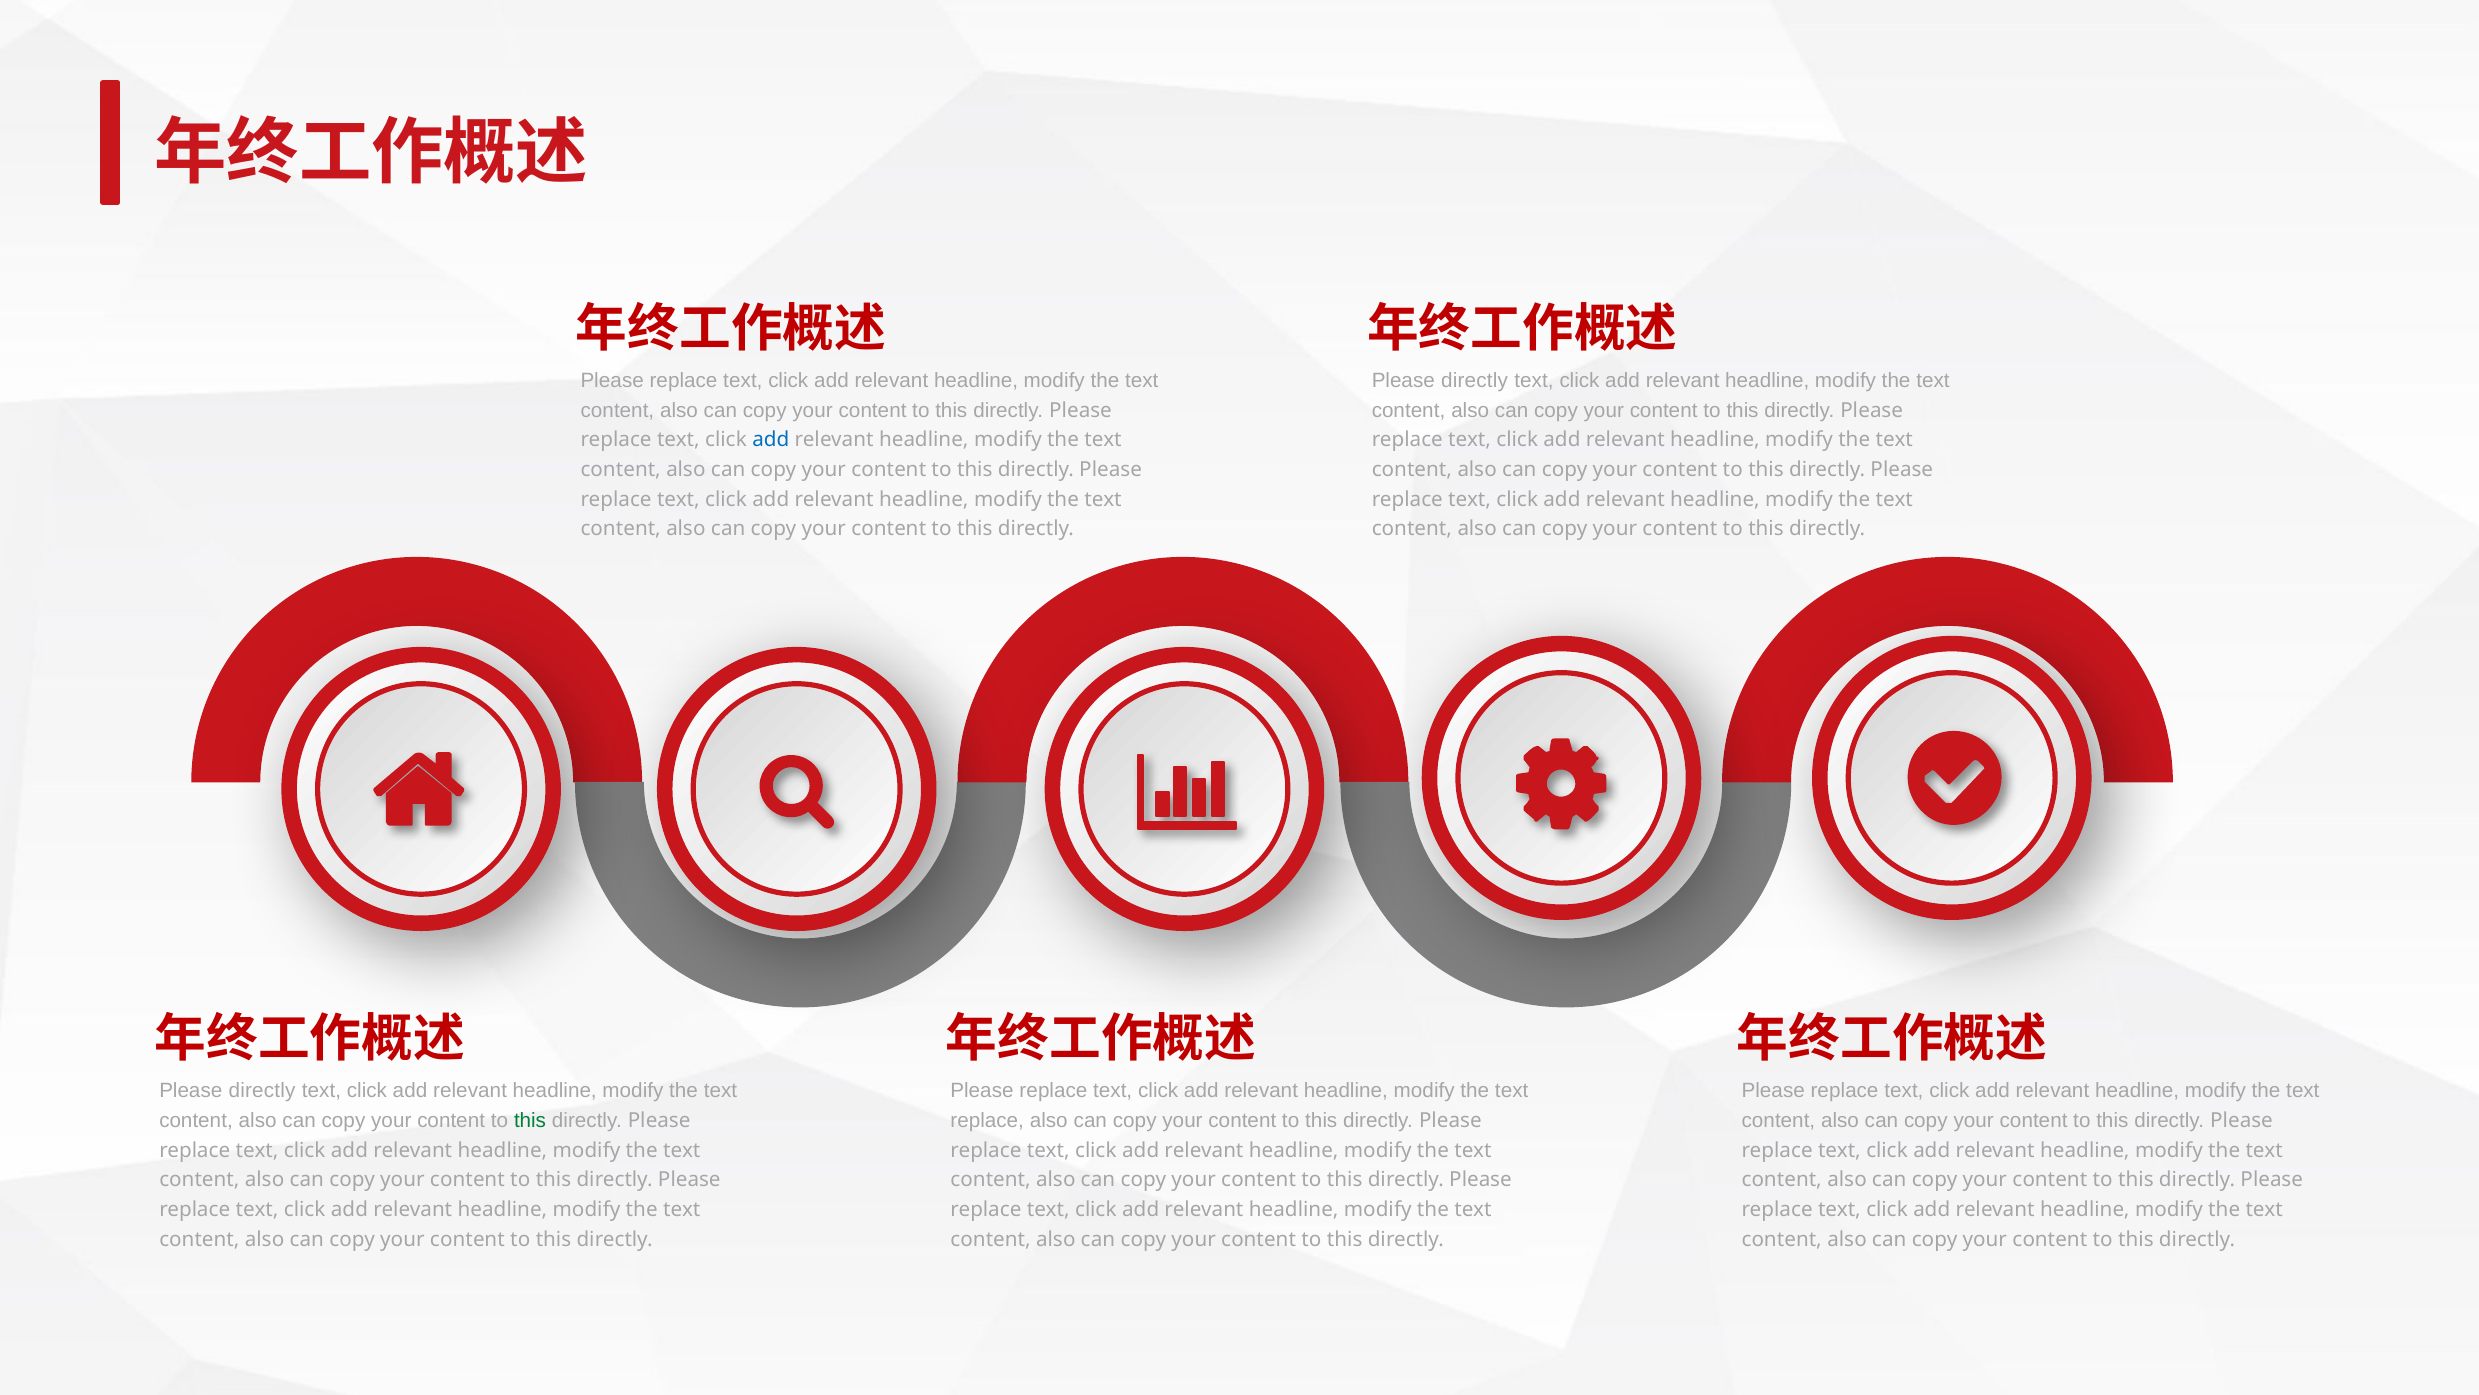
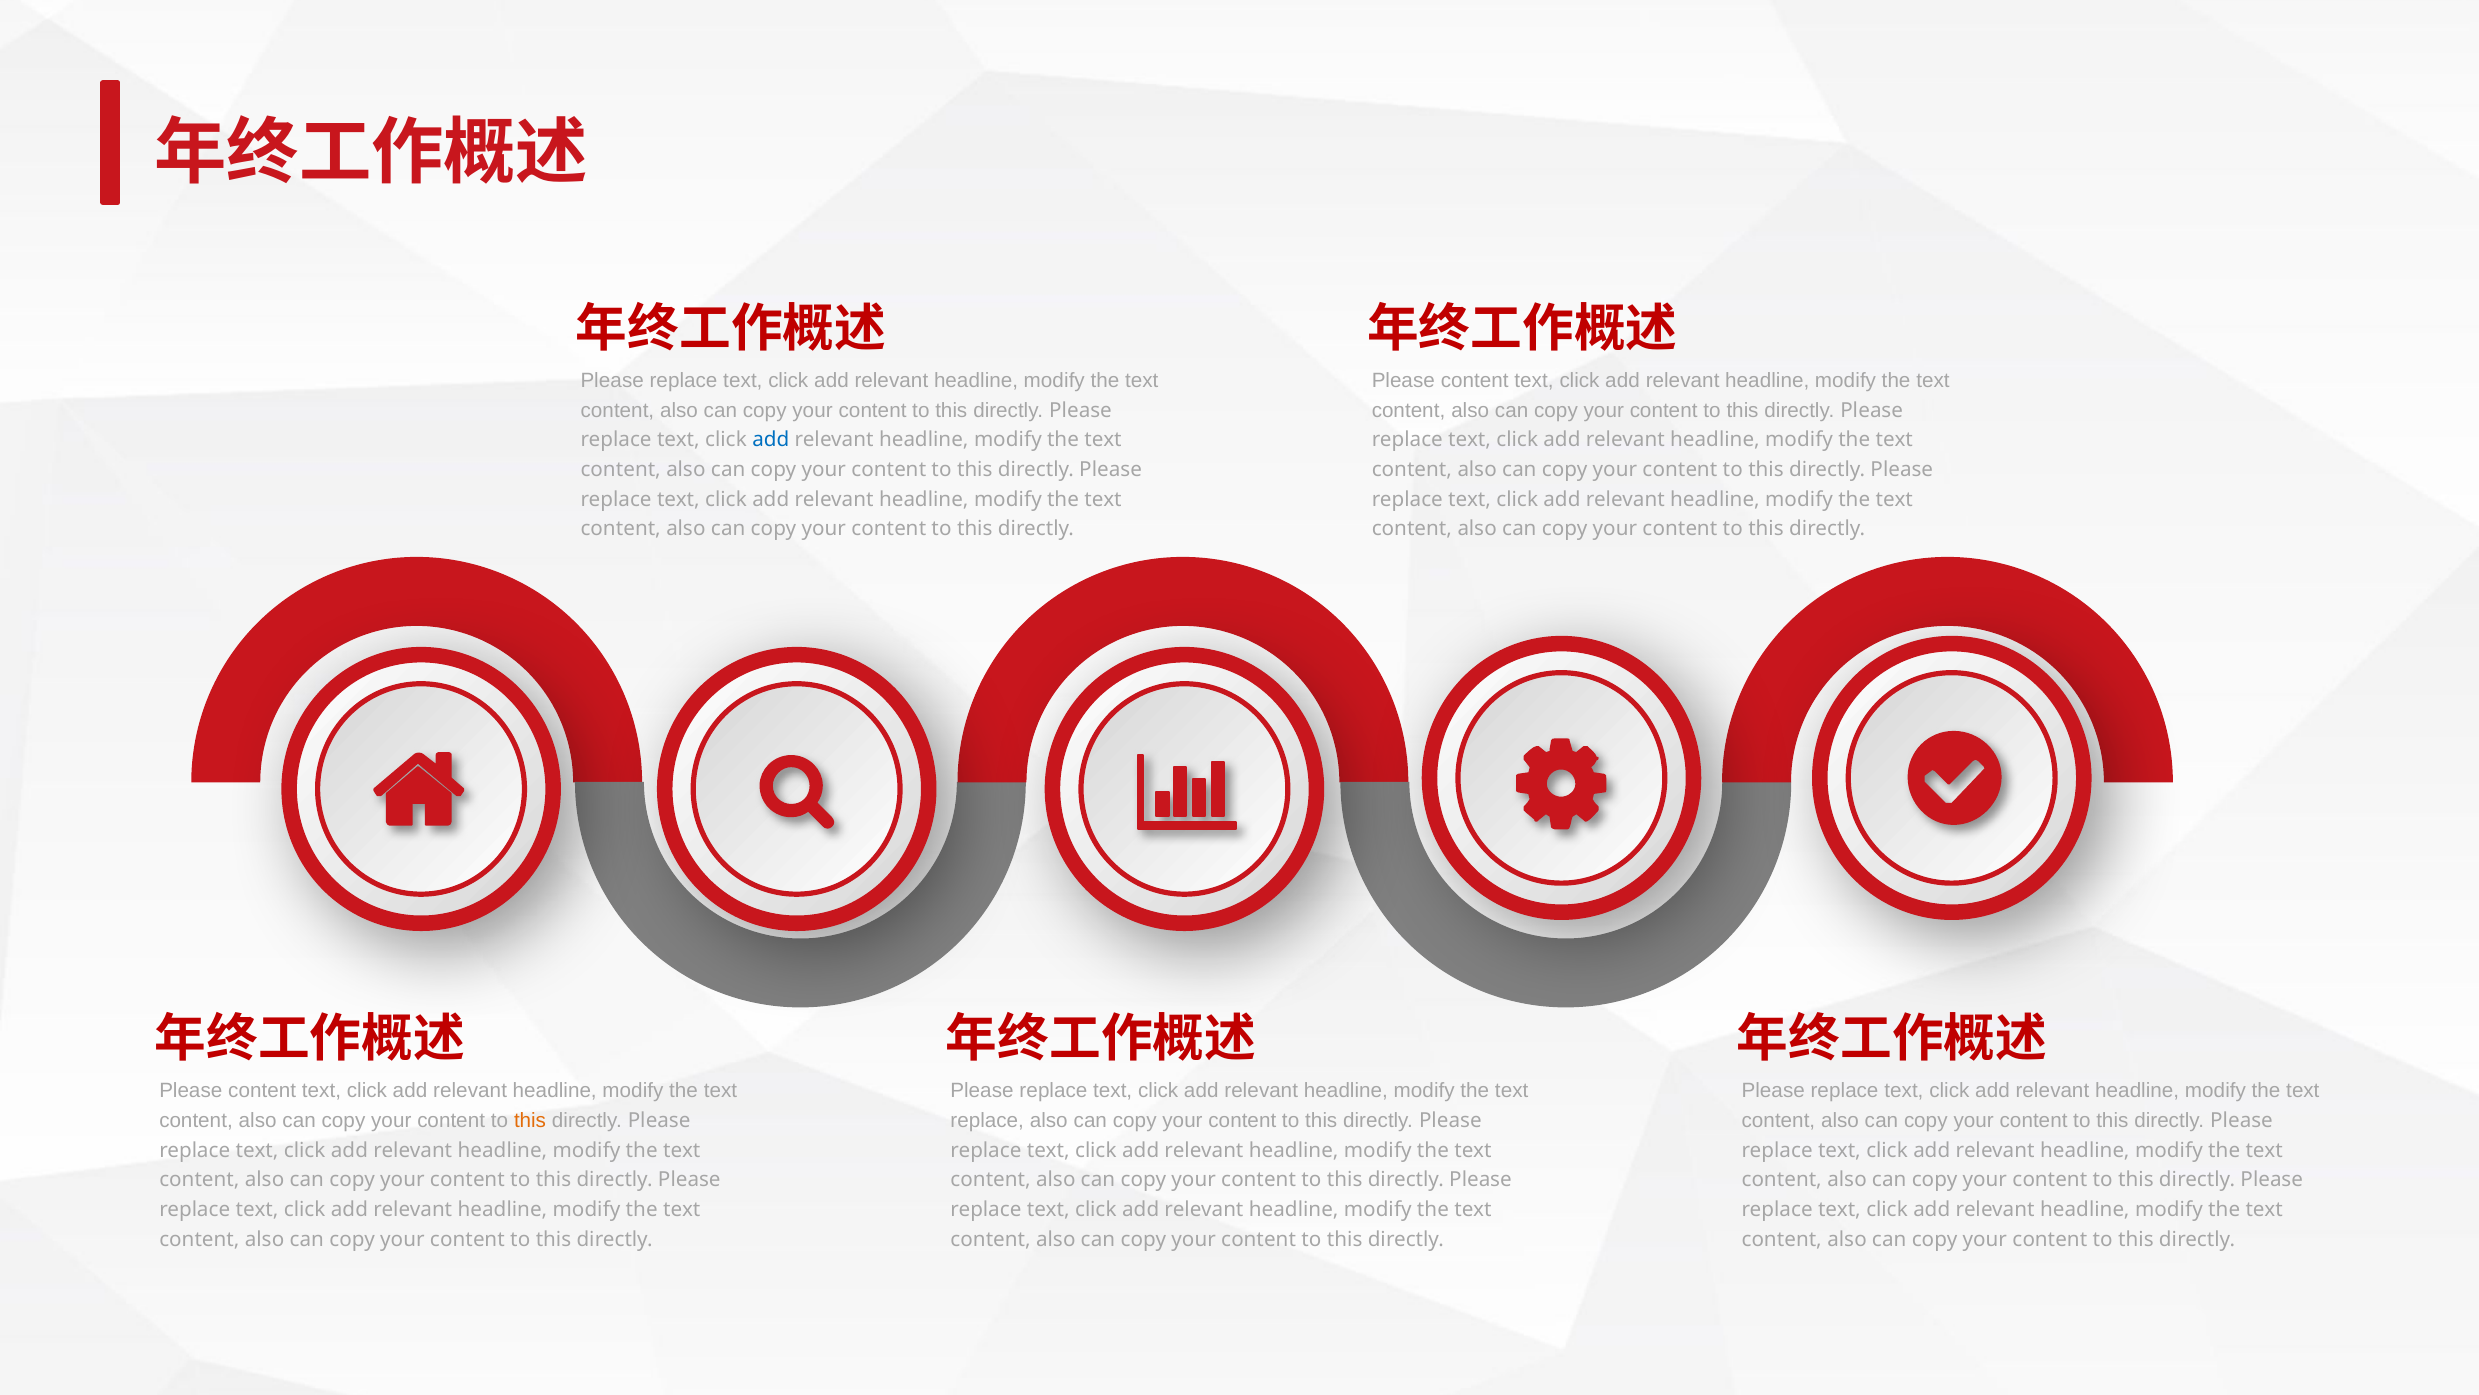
directly at (1475, 380): directly -> content
directly at (262, 1091): directly -> content
this at (530, 1120) colour: green -> orange
